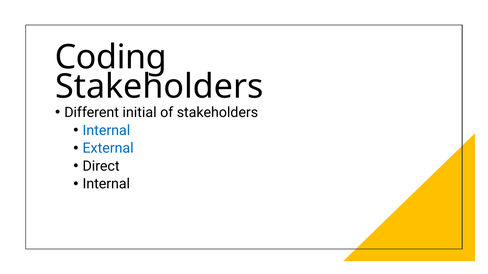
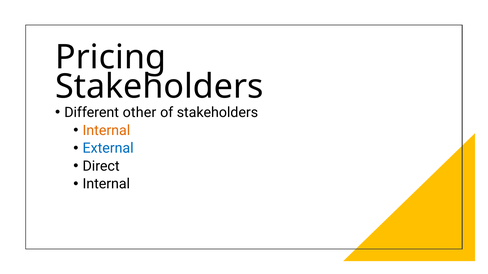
Coding: Coding -> Pricing
initial: initial -> other
Internal at (106, 131) colour: blue -> orange
